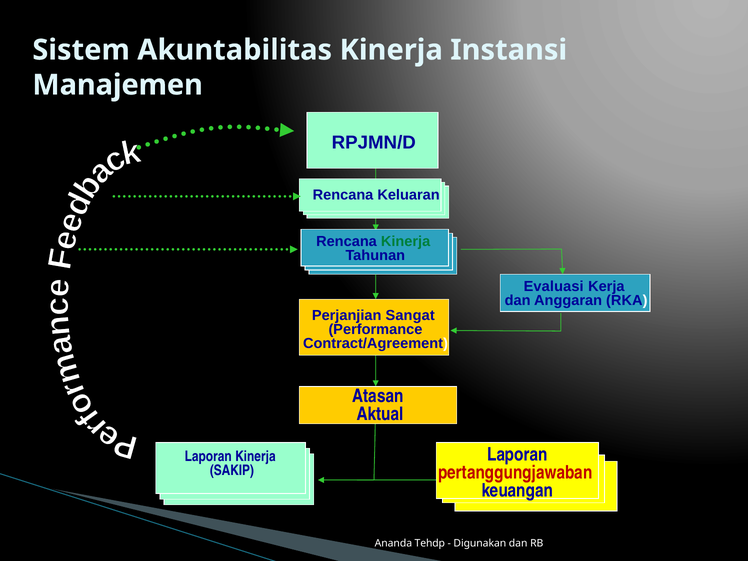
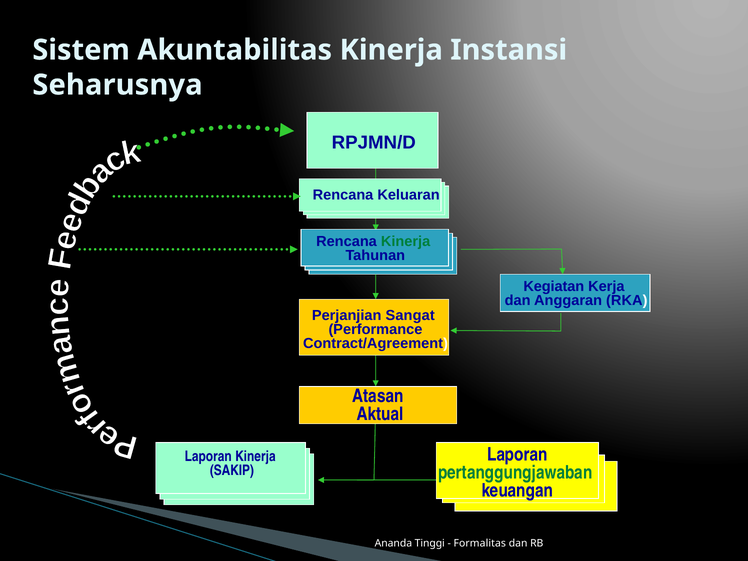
Manajemen: Manajemen -> Seharusnya
Evaluasi: Evaluasi -> Kegiatan
pertanggungjawaban colour: red -> green
Tehdp: Tehdp -> Tinggi
Digunakan: Digunakan -> Formalitas
